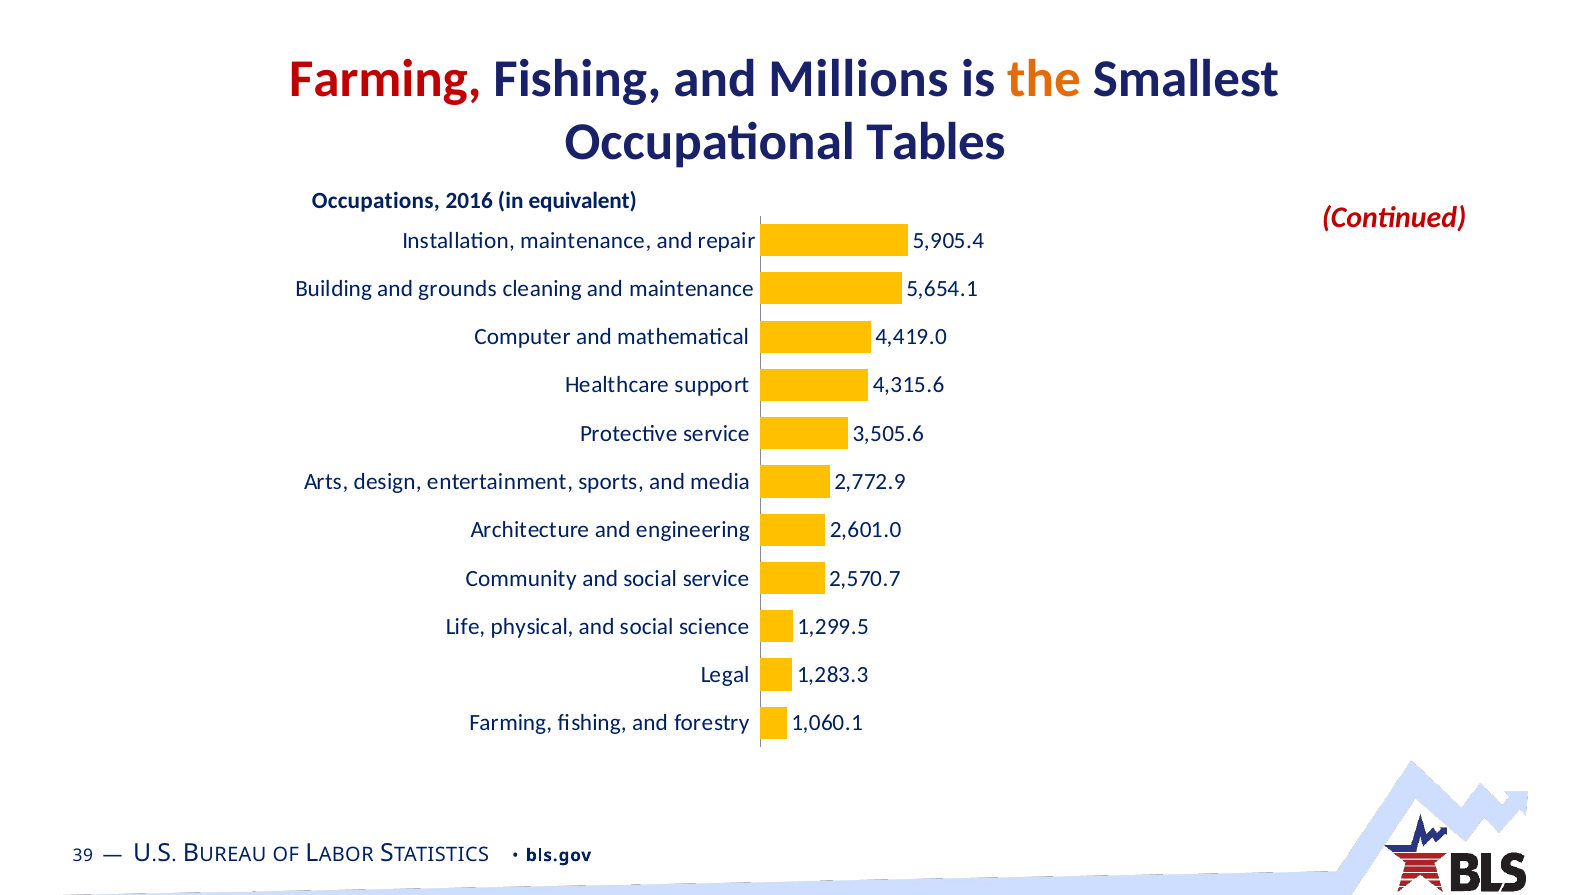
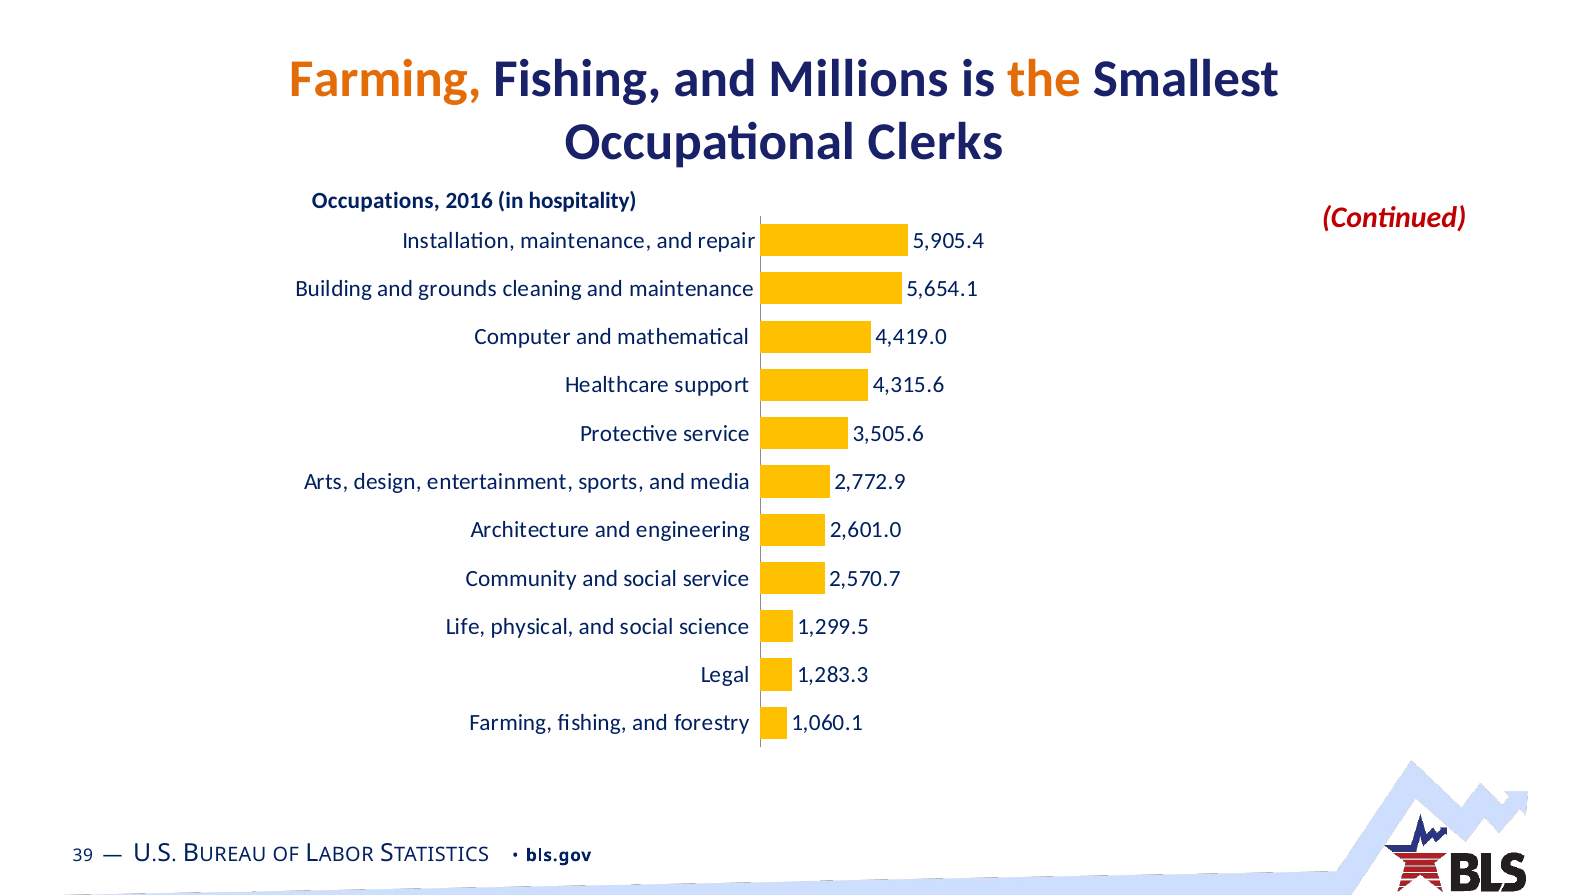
Farming at (385, 79) colour: red -> orange
Tables: Tables -> Clerks
equivalent: equivalent -> hospitality
